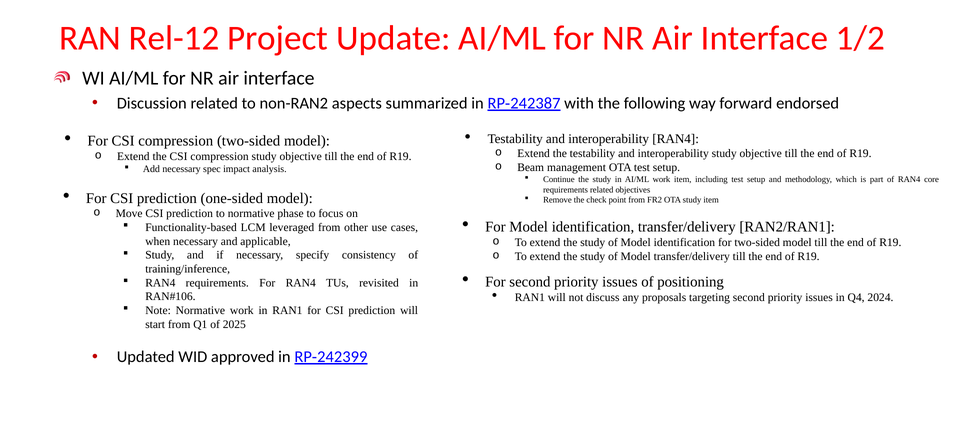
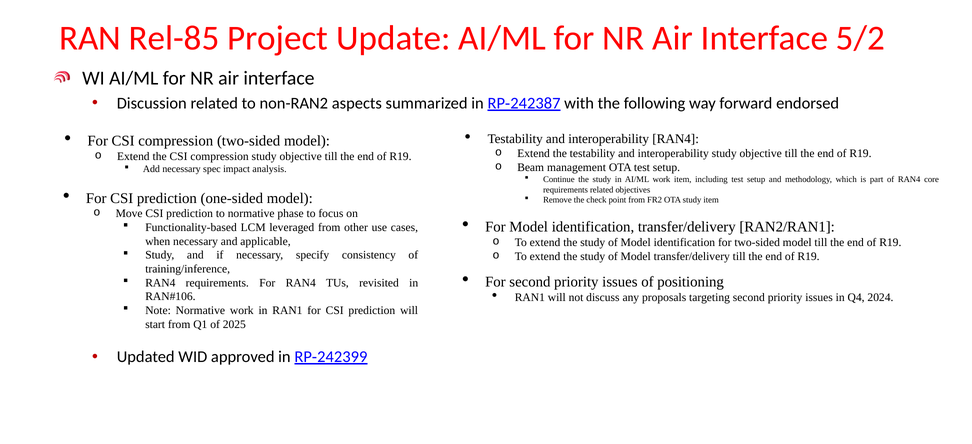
Rel-12: Rel-12 -> Rel-85
1/2: 1/2 -> 5/2
